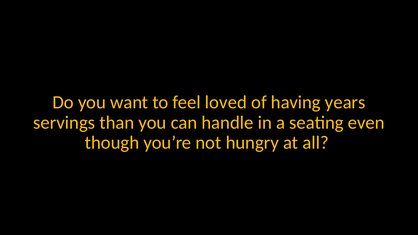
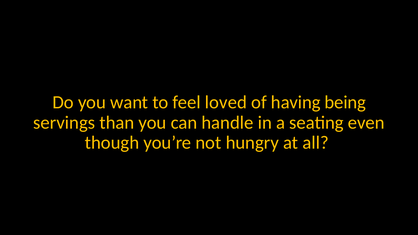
years: years -> being
